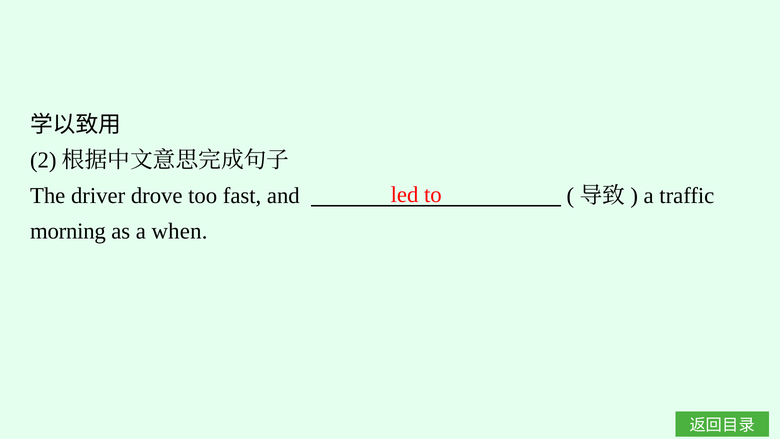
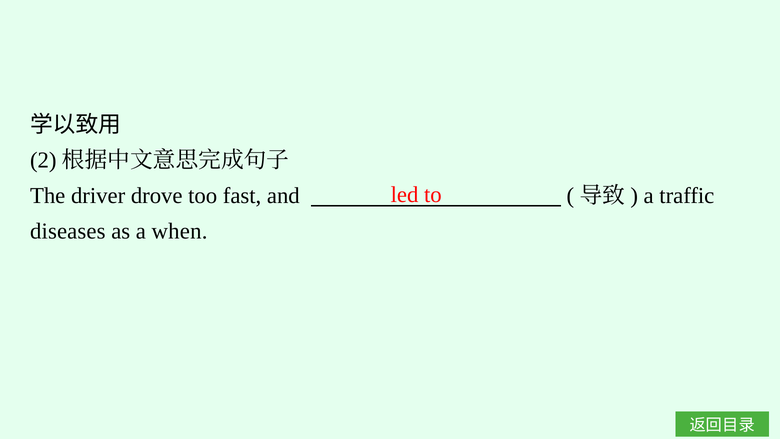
morning: morning -> diseases
